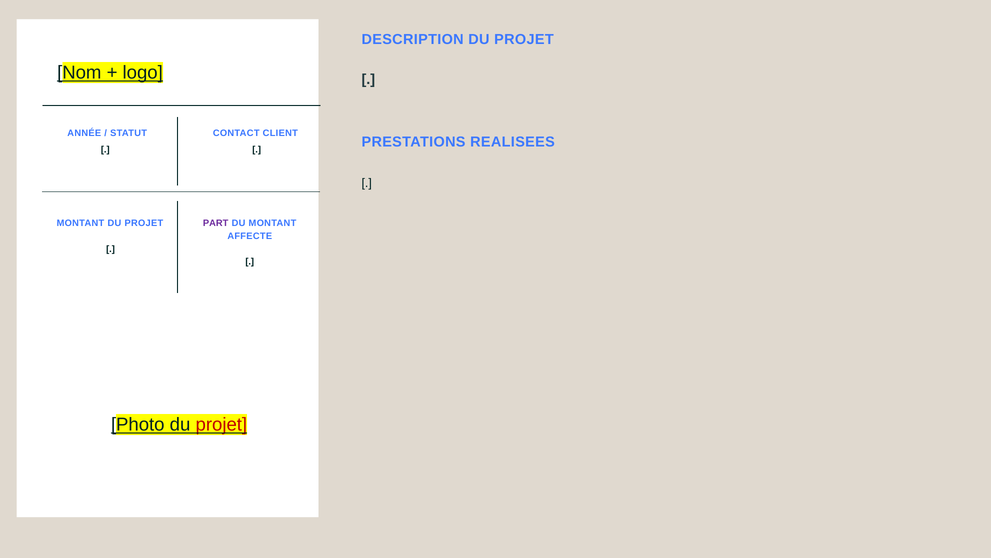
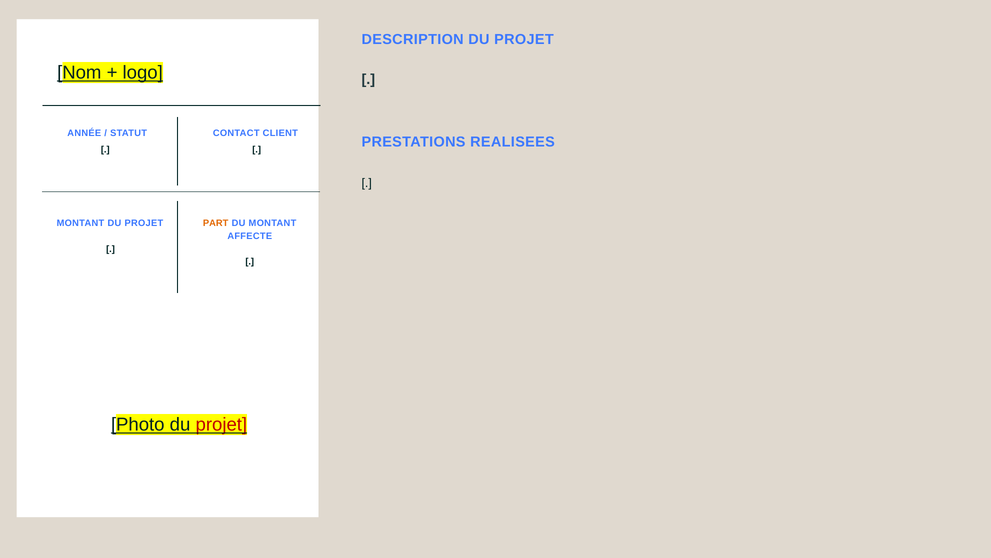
PART colour: purple -> orange
